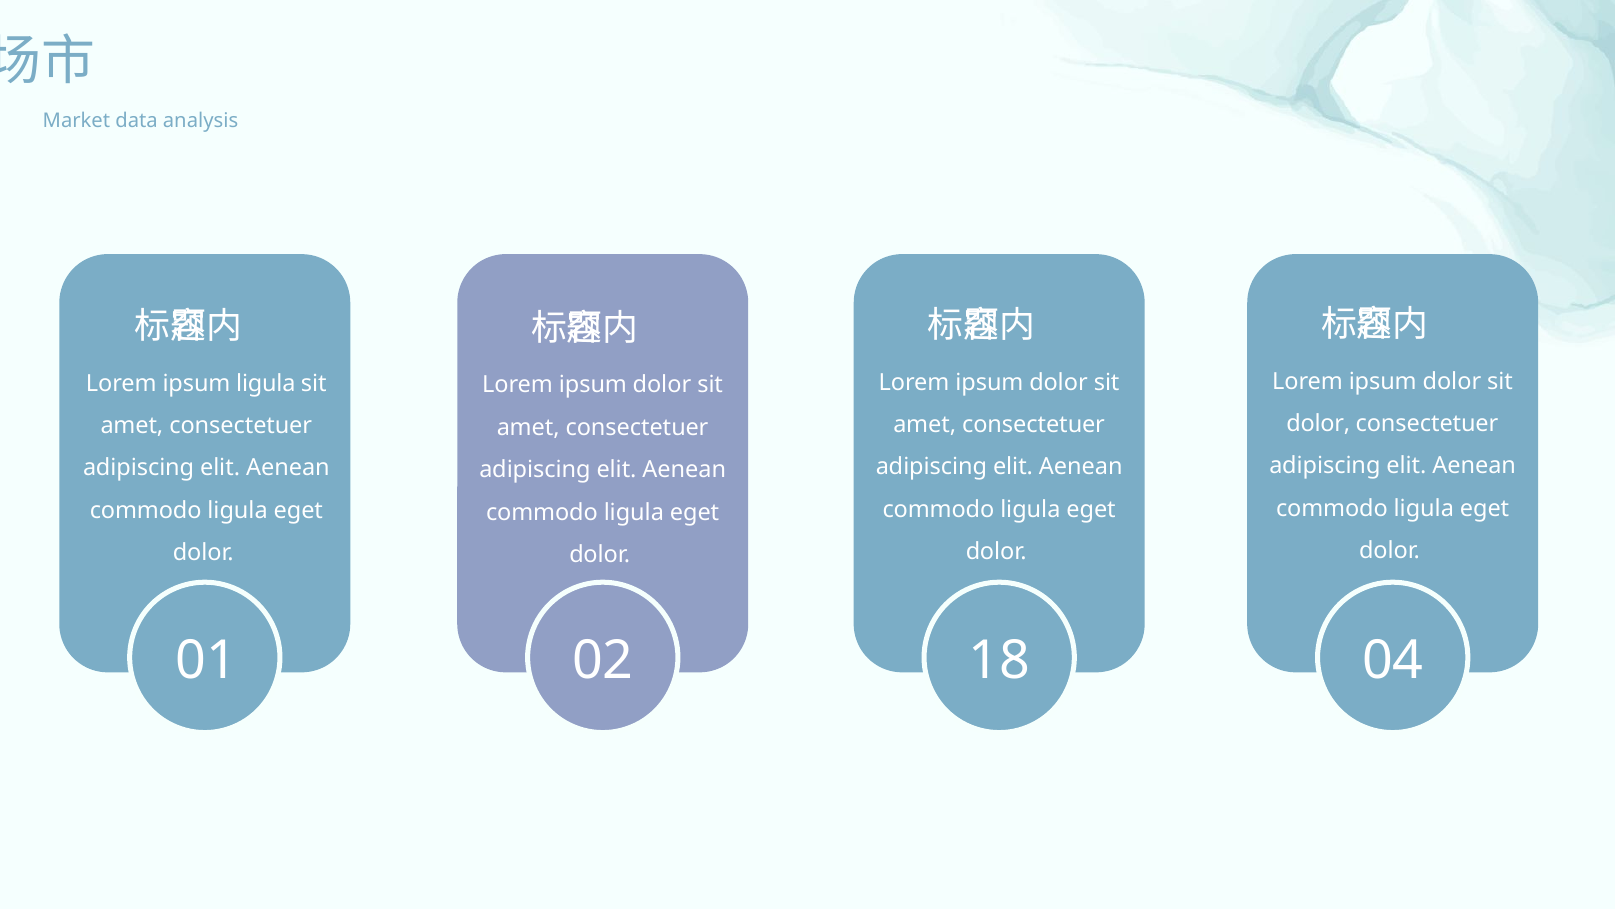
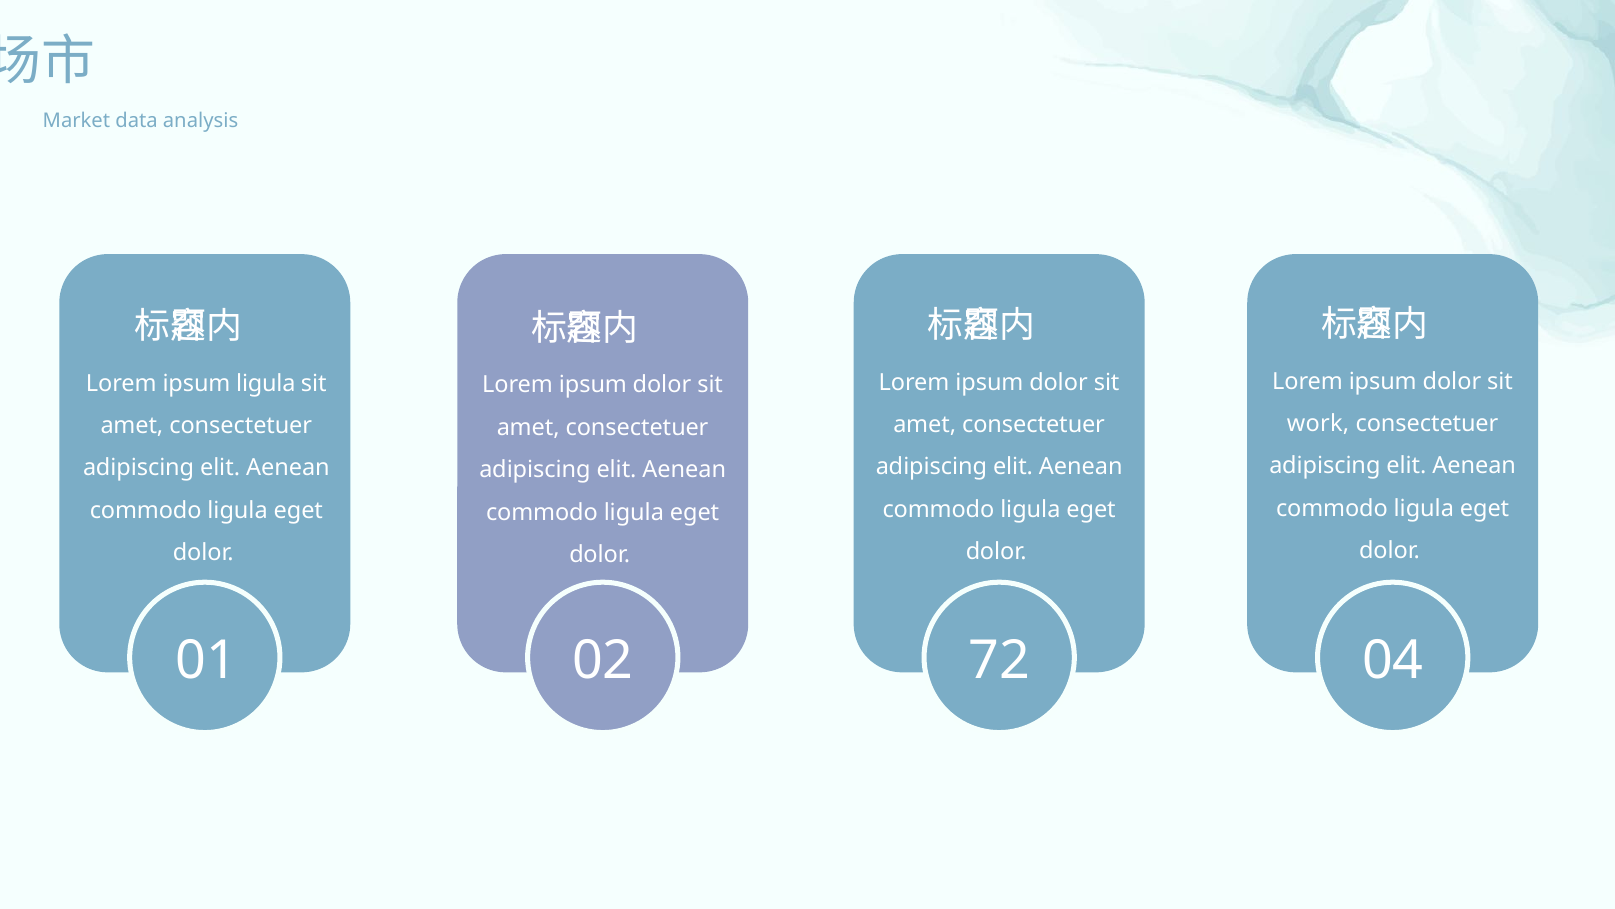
dolor at (1318, 424): dolor -> work
18: 18 -> 72
